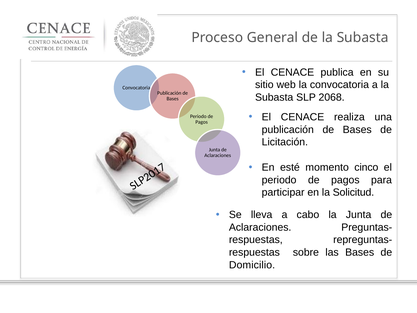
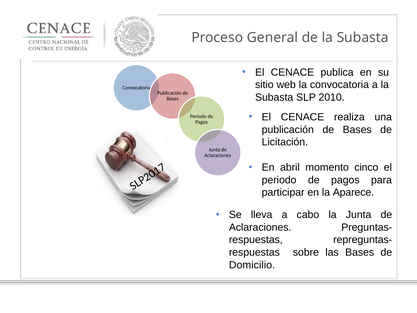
2068: 2068 -> 2010
esté: esté -> abril
Solicitud: Solicitud -> Aparece
